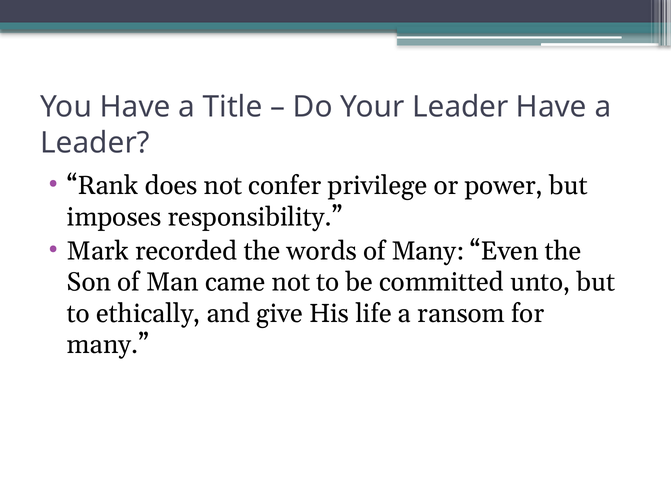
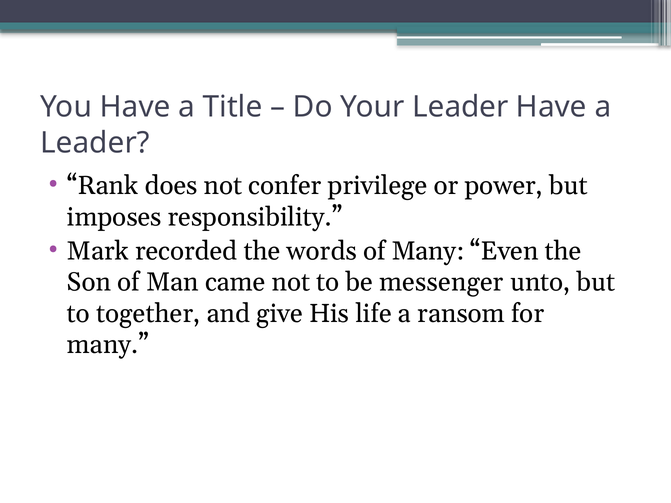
committed: committed -> messenger
ethically: ethically -> together
